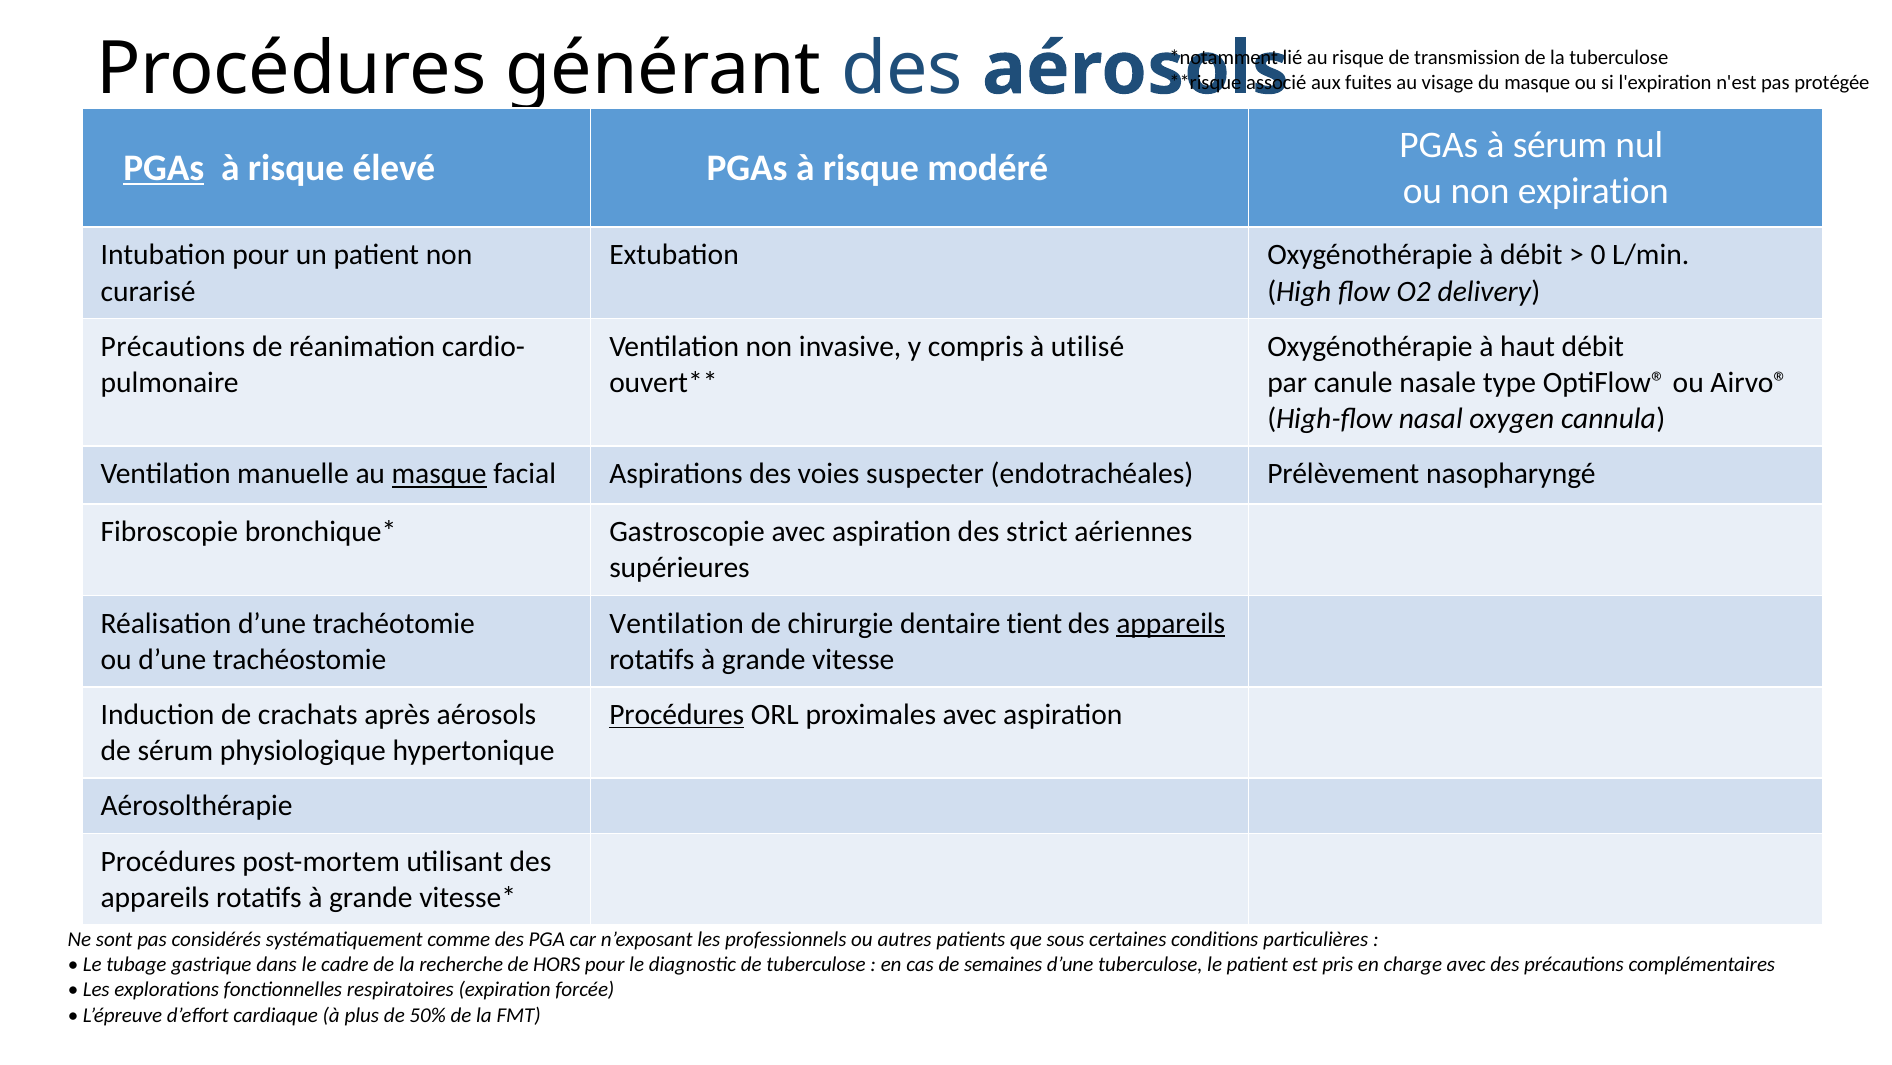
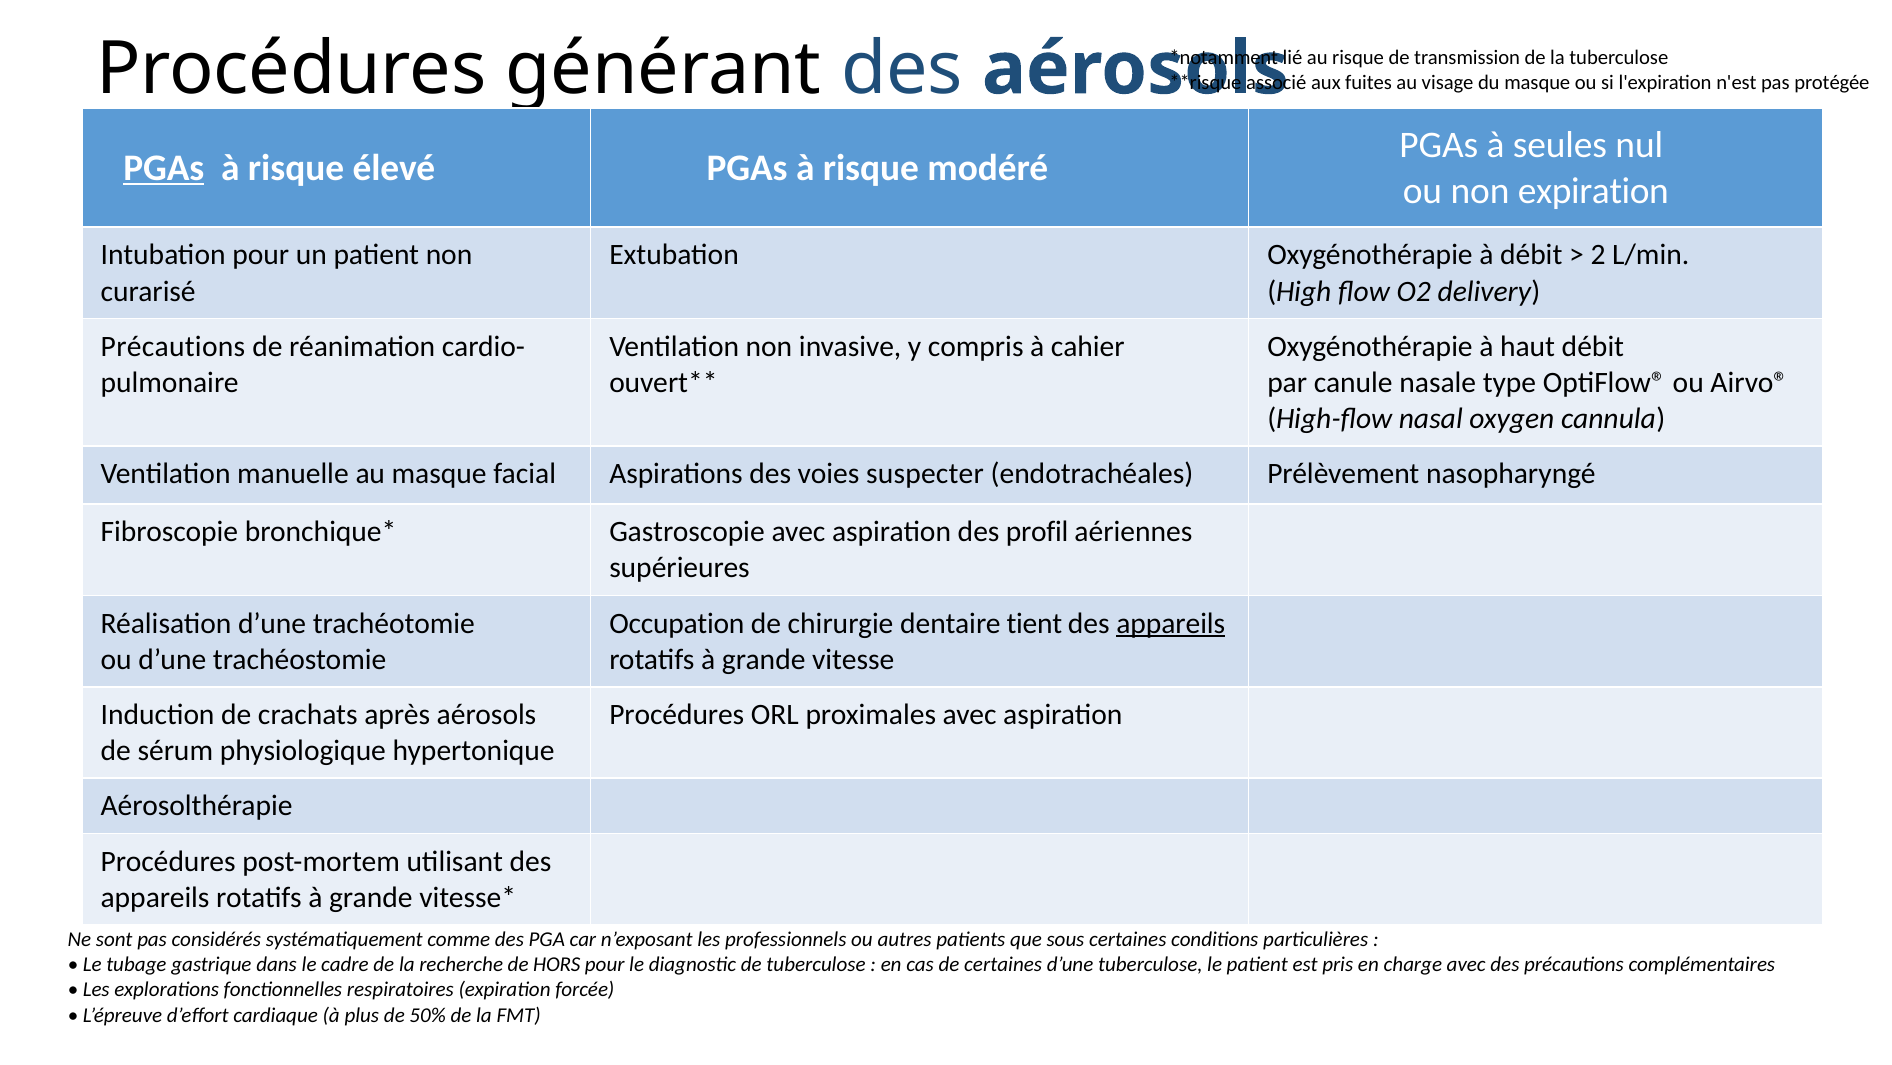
à sérum: sérum -> seules
0: 0 -> 2
utilisé: utilisé -> cahier
masque at (439, 474) underline: present -> none
strict: strict -> profil
Ventilation at (677, 623): Ventilation -> Occupation
Procédures at (677, 714) underline: present -> none
de semaines: semaines -> certaines
